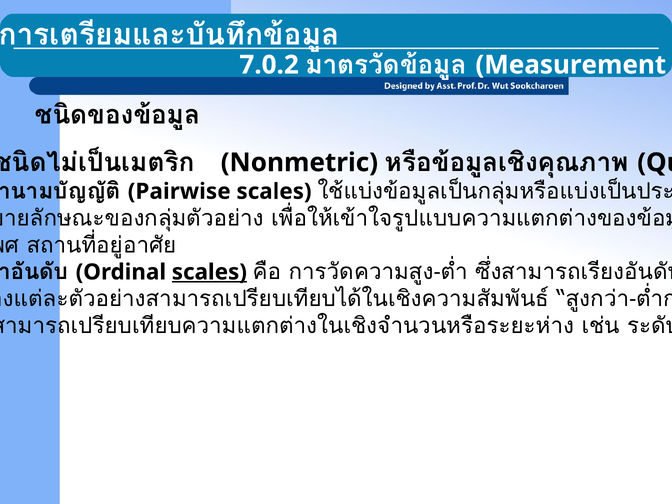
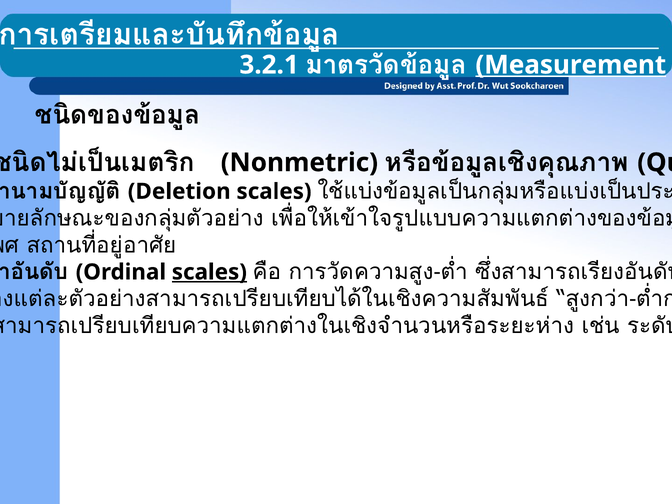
7.0.2: 7.0.2 -> 3.2.1
Measurement underline: none -> present
Pairwise: Pairwise -> Deletion
